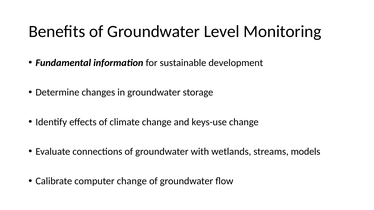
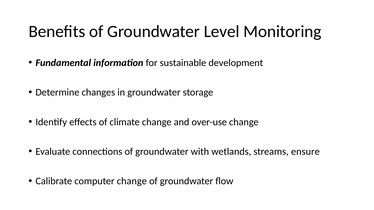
keys-use: keys-use -> over-use
models: models -> ensure
